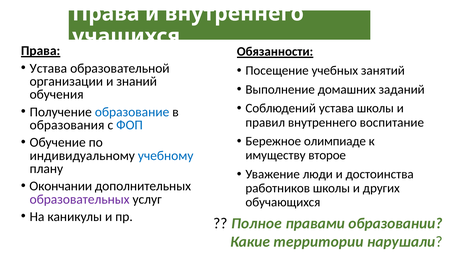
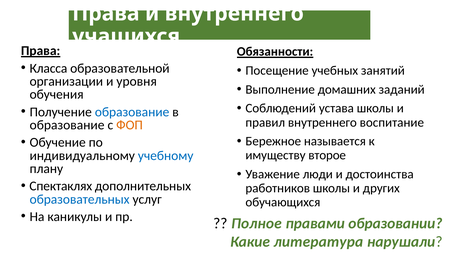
Устава at (48, 68): Устава -> Класса
знаний: знаний -> уровня
образования at (67, 125): образования -> образование
ФОП colour: blue -> orange
олимпиаде: олимпиаде -> называется
Окончании: Окончании -> Спектаклях
образовательных colour: purple -> blue
территории: территории -> литература
